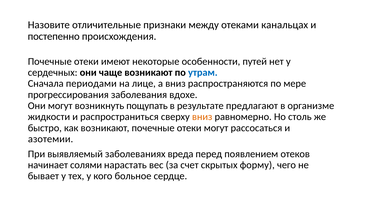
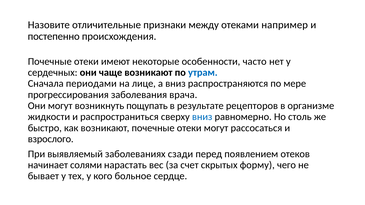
канальцах: канальцах -> например
путей: путей -> часто
вдохе: вдохе -> врача
предлагают: предлагают -> рецепторов
вниз at (202, 117) colour: orange -> blue
азотемии: азотемии -> взрослого
вреда: вреда -> сзади
